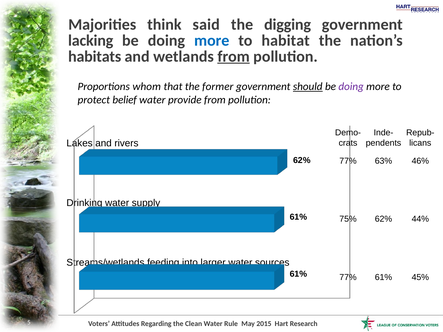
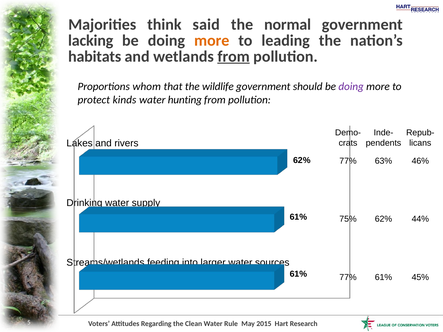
digging: digging -> normal
more at (212, 40) colour: blue -> orange
habitat: habitat -> leading
former: former -> wildlife
should underline: present -> none
belief: belief -> kinds
provide: provide -> hunting
